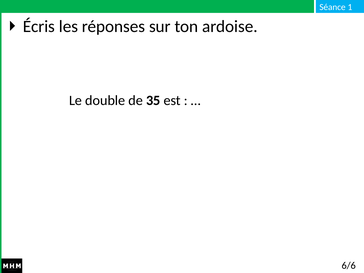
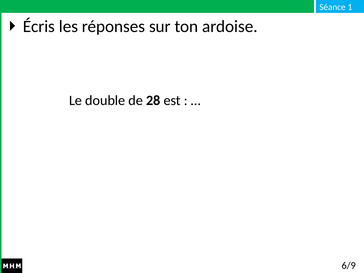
35: 35 -> 28
6/6: 6/6 -> 6/9
